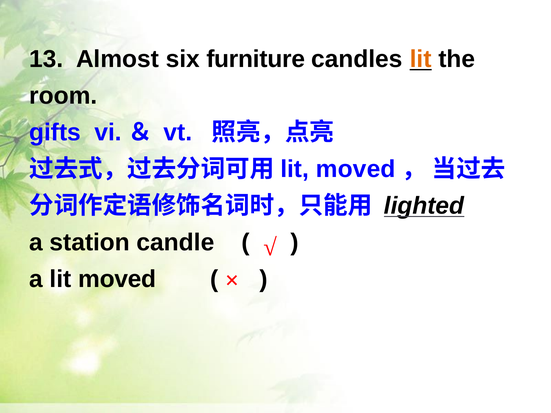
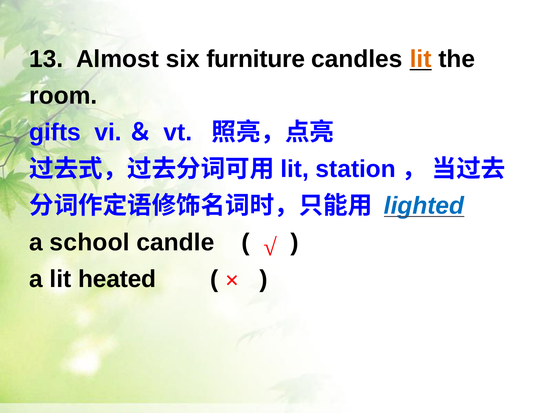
moved at (356, 169): moved -> station
lighted colour: black -> blue
station: station -> school
a lit moved: moved -> heated
